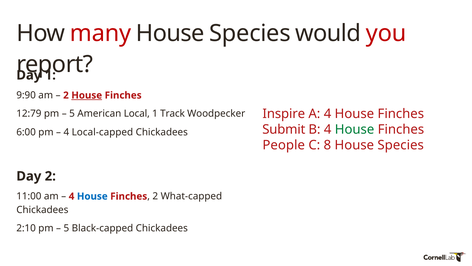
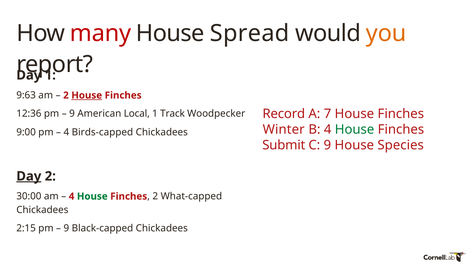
Species at (250, 33): Species -> Spread
you colour: red -> orange
9:90: 9:90 -> 9:63
Inspire: Inspire -> Record
A 4: 4 -> 7
12:79: 12:79 -> 12:36
5 at (72, 114): 5 -> 9
Submit: Submit -> Winter
6:00: 6:00 -> 9:00
Local-capped: Local-capped -> Birds-capped
People: People -> Submit
C 8: 8 -> 9
Day at (29, 176) underline: none -> present
11:00: 11:00 -> 30:00
House at (92, 196) colour: blue -> green
2:10: 2:10 -> 2:15
5 at (66, 228): 5 -> 9
